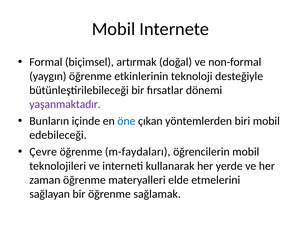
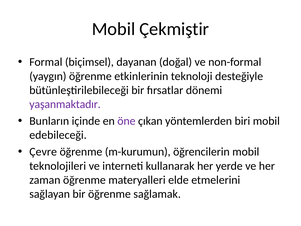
Internete: Internete -> Çekmiştir
artırmak: artırmak -> dayanan
öne colour: blue -> purple
m-faydaları: m-faydaları -> m-kurumun
